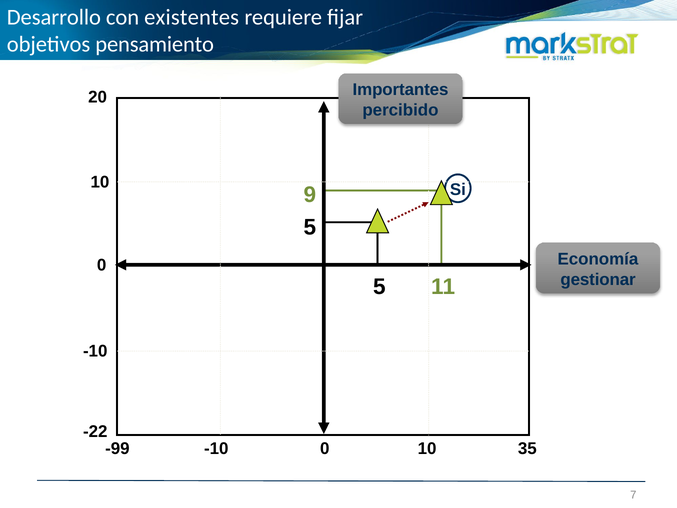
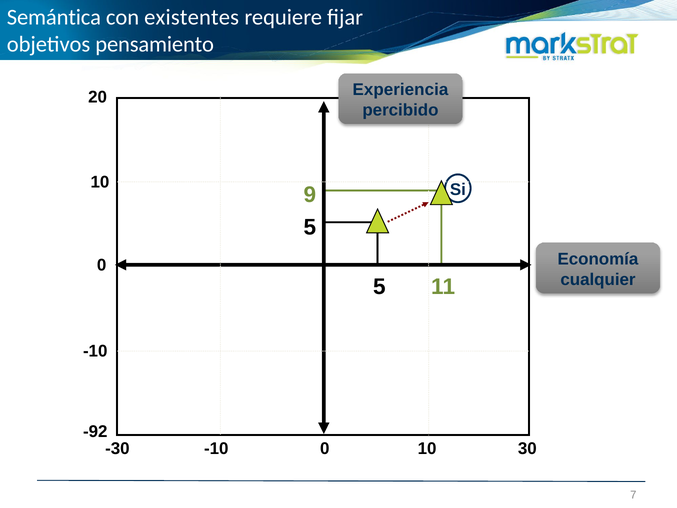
Desarrollo: Desarrollo -> Semántica
Importantes: Importantes -> Experiencia
gestionar: gestionar -> cualquier
-22: -22 -> -92
-99: -99 -> -30
35: 35 -> 30
